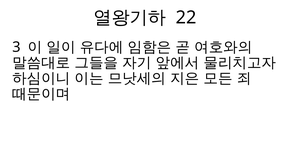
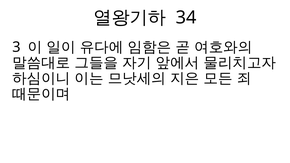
22: 22 -> 34
